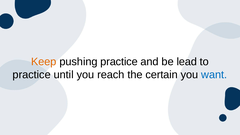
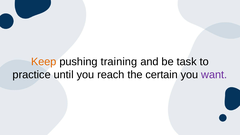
pushing practice: practice -> training
lead: lead -> task
want colour: blue -> purple
